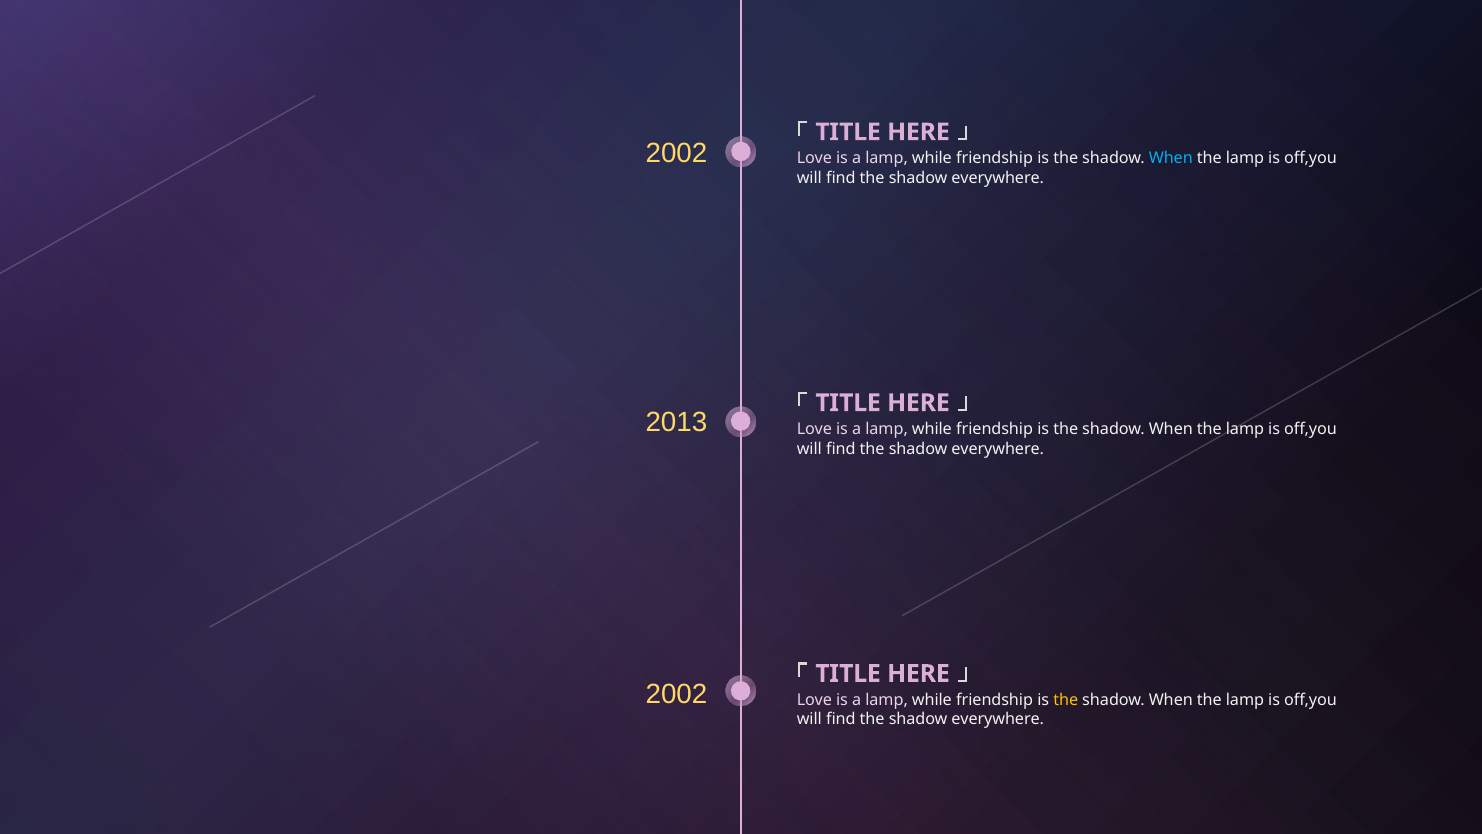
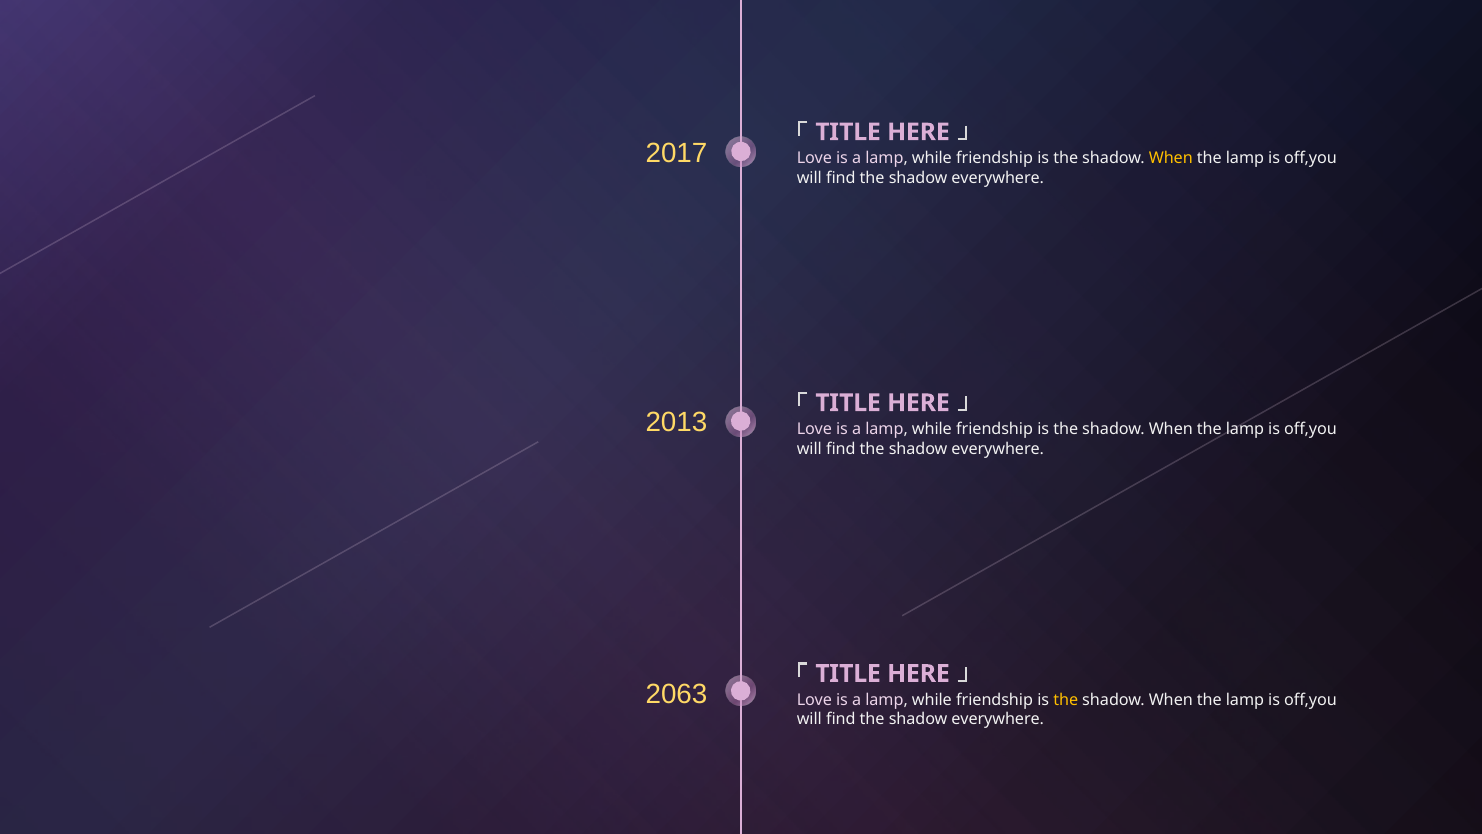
2002 at (676, 153): 2002 -> 2017
When at (1171, 158) colour: light blue -> yellow
2002 at (676, 694): 2002 -> 2063
